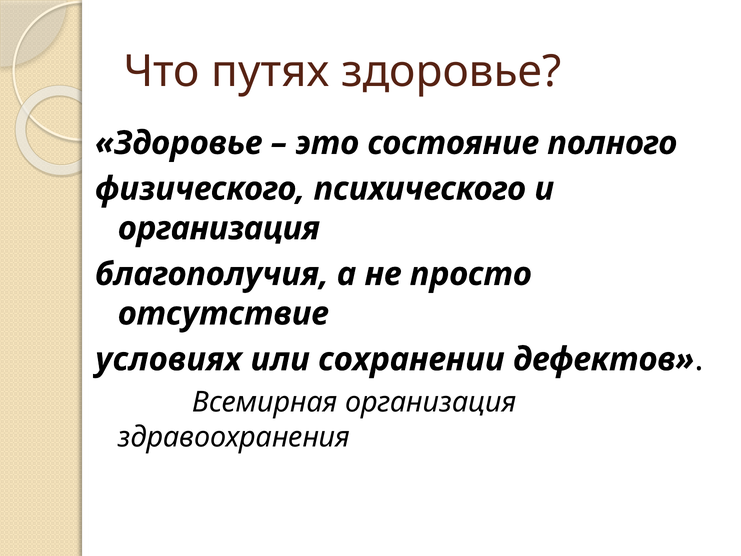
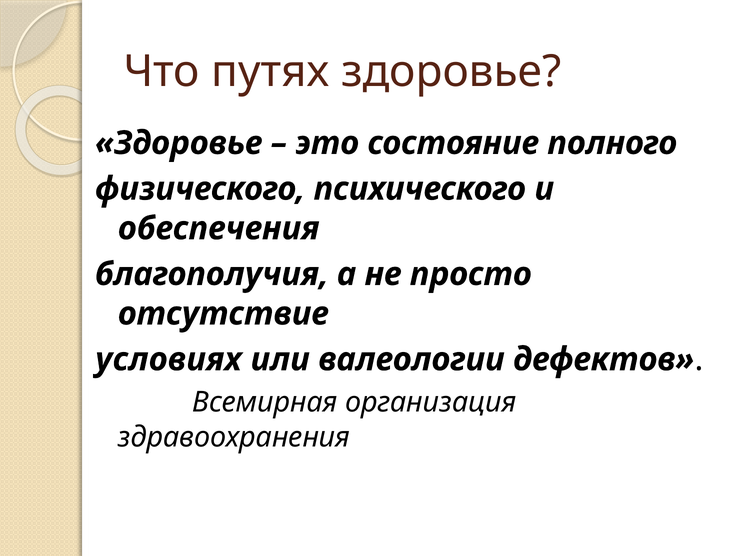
организация at (219, 228): организация -> обеспечения
сохранении: сохранении -> валеологии
